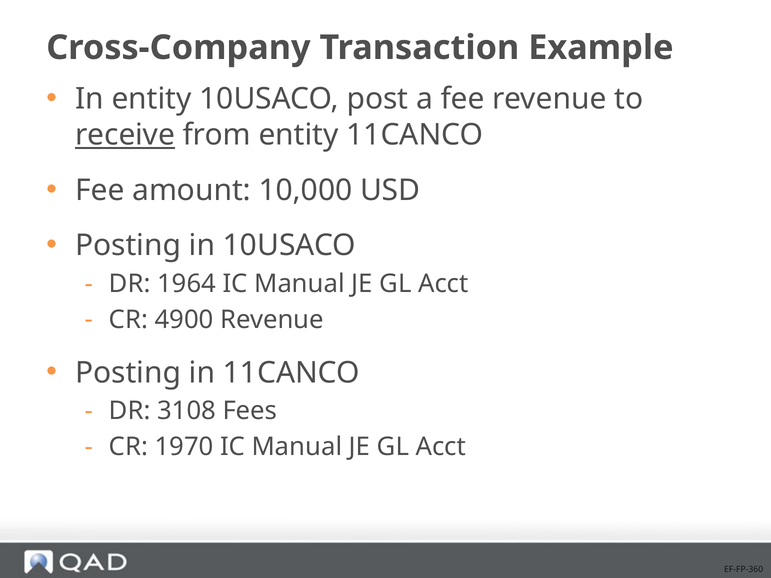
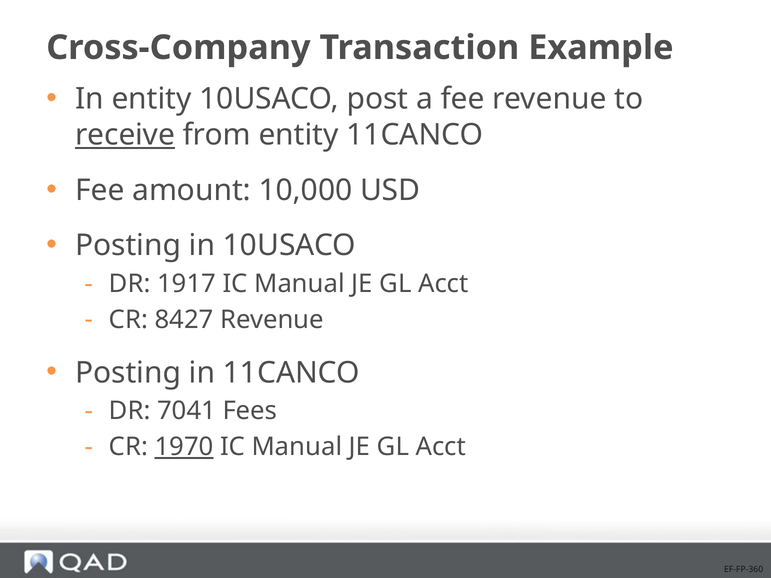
1964: 1964 -> 1917
4900: 4900 -> 8427
3108: 3108 -> 7041
1970 underline: none -> present
